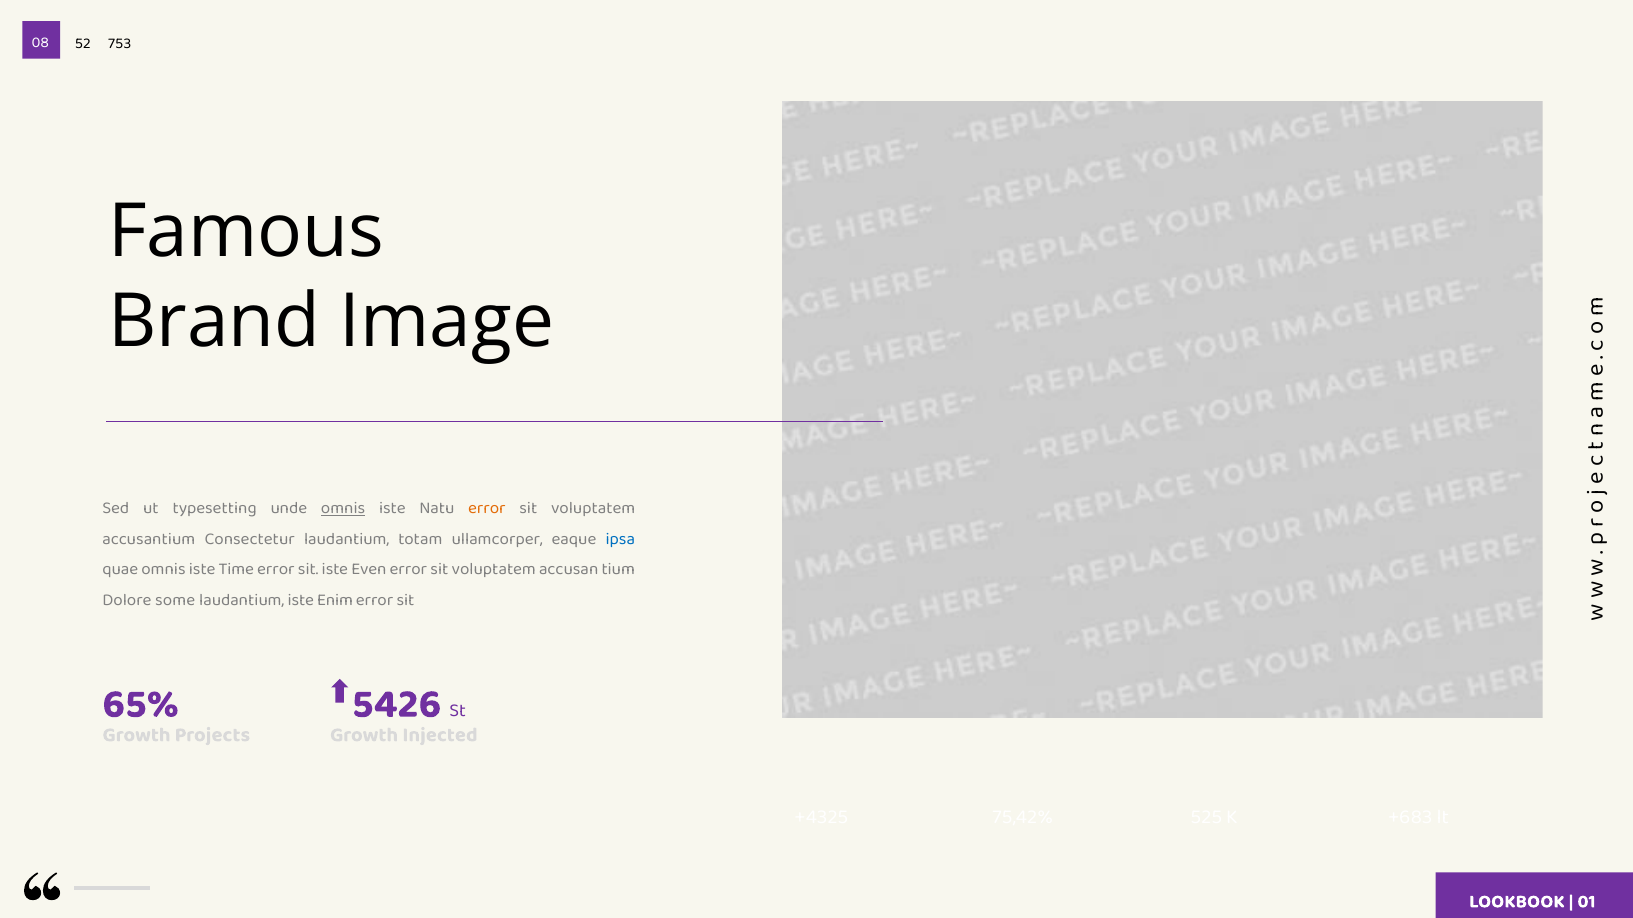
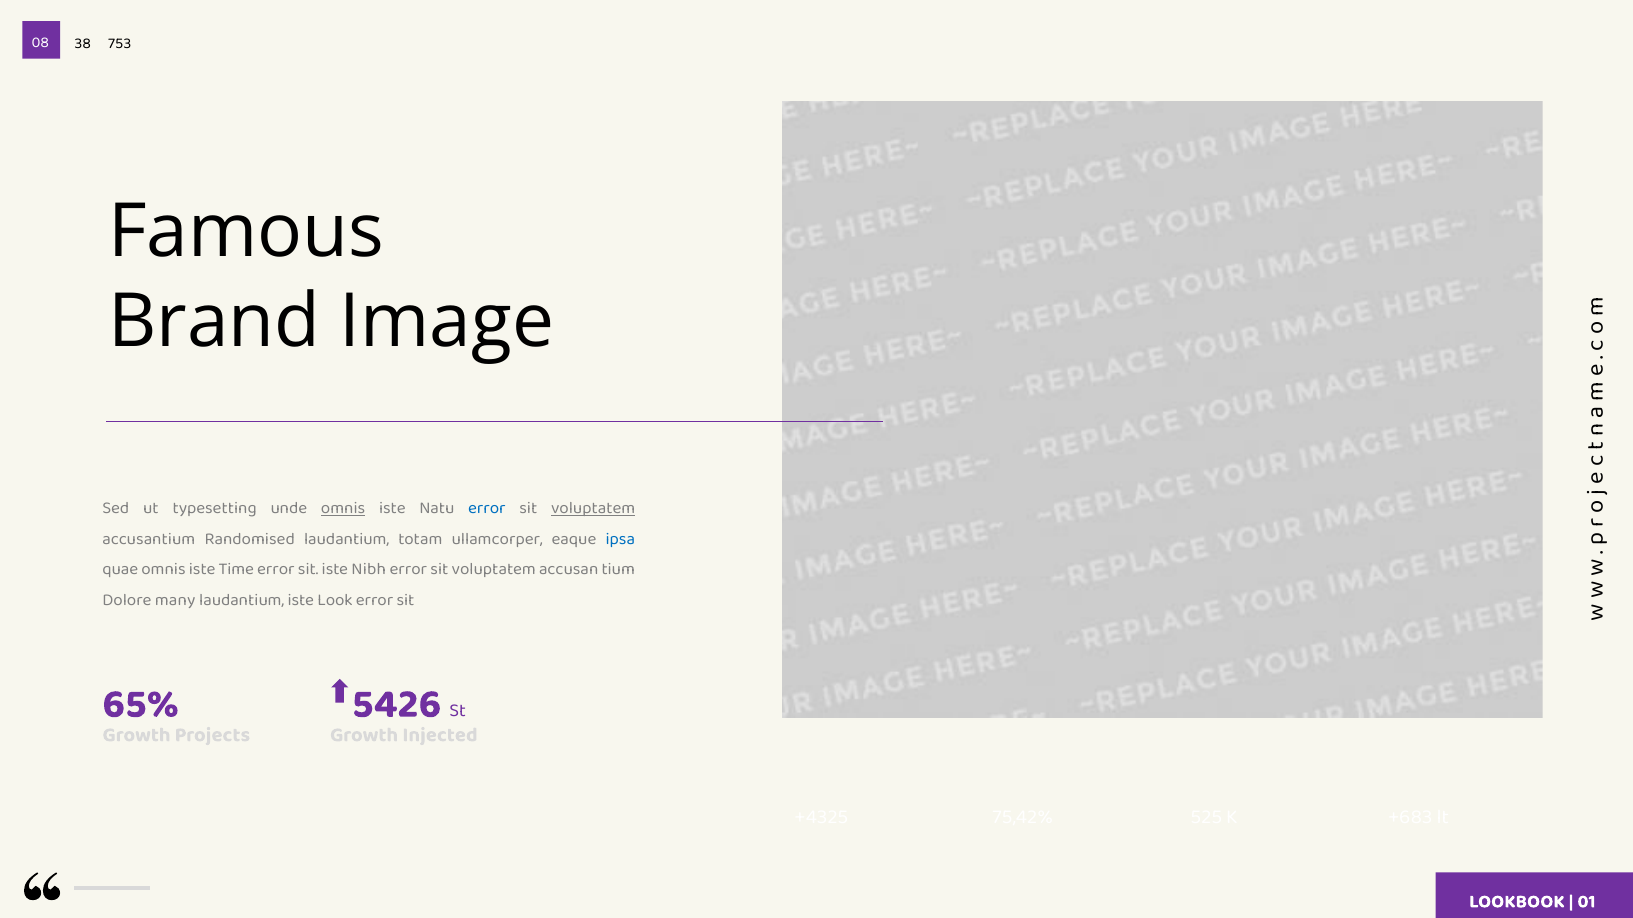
52: 52 -> 38
error at (487, 508) colour: orange -> blue
voluptatem at (593, 508) underline: none -> present
Consectetur: Consectetur -> Randomised
Even: Even -> Nibh
some: some -> many
Enim: Enim -> Look
